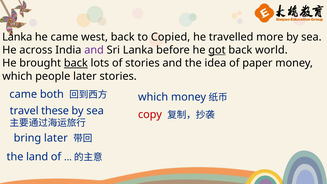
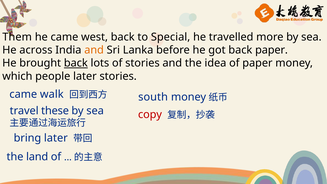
Lanka at (17, 37): Lanka -> Them
Copied: Copied -> Special
and at (94, 50) colour: purple -> orange
got underline: present -> none
back world: world -> paper
both: both -> walk
which at (153, 97): which -> south
